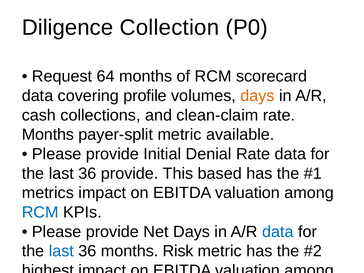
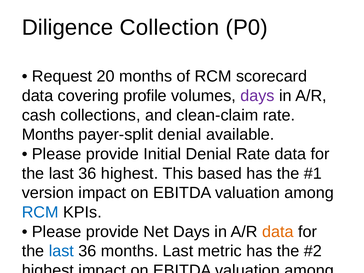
64: 64 -> 20
days at (257, 96) colour: orange -> purple
payer-split metric: metric -> denial
36 provide: provide -> highest
metrics: metrics -> version
data at (278, 232) colour: blue -> orange
months Risk: Risk -> Last
